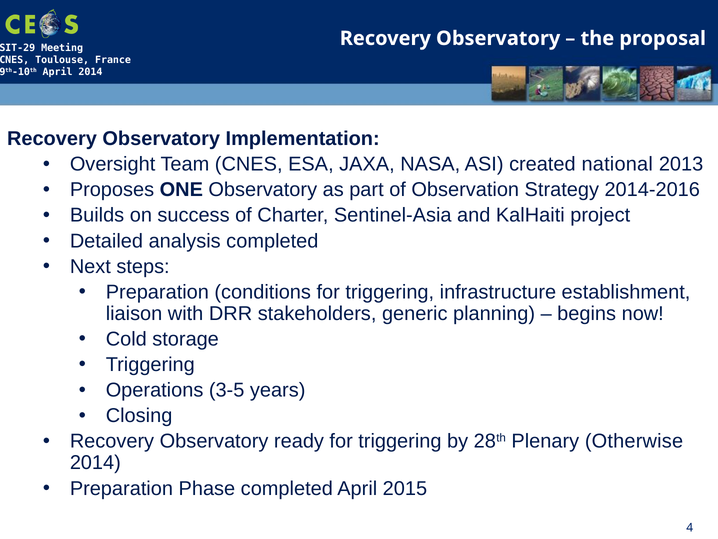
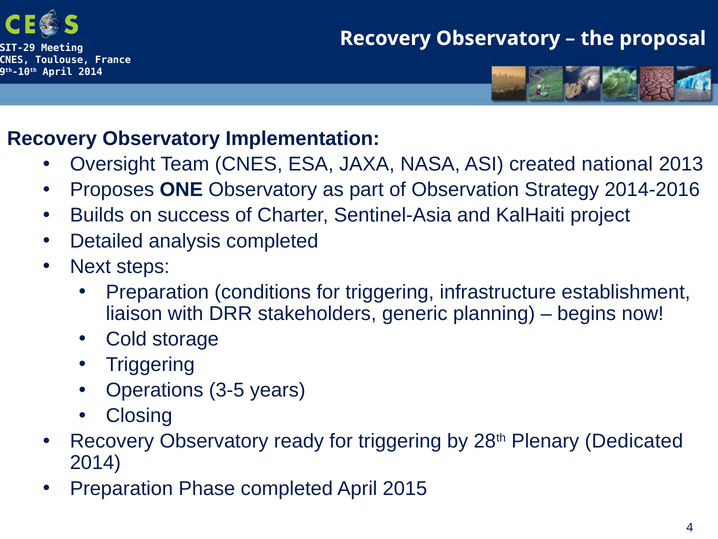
Otherwise: Otherwise -> Dedicated
